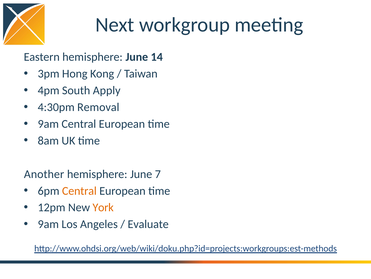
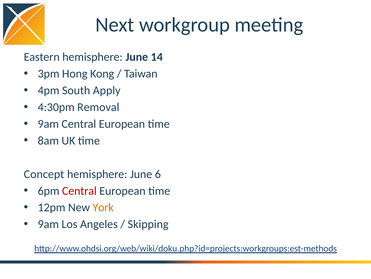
Another: Another -> Concept
7: 7 -> 6
Central at (79, 190) colour: orange -> red
Evaluate: Evaluate -> Skipping
